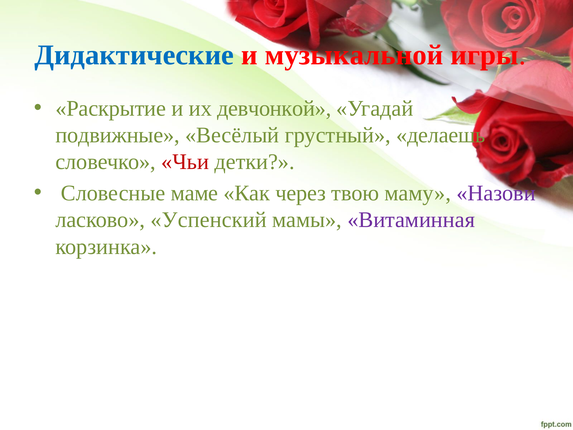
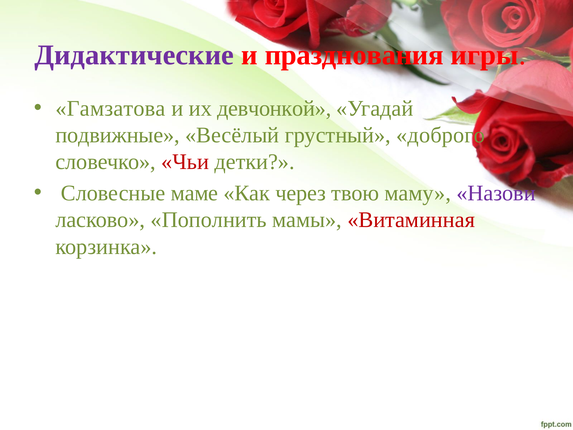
Дидактические colour: blue -> purple
музыкальной: музыкальной -> празднования
Раскрытие: Раскрытие -> Гамзатова
делаешь: делаешь -> доброго
Успенский: Успенский -> Пополнить
Витаминная colour: purple -> red
